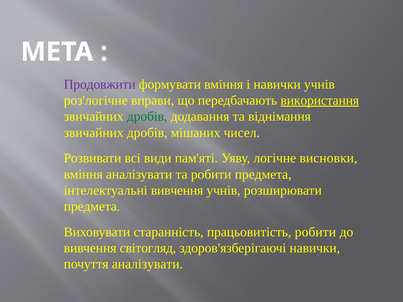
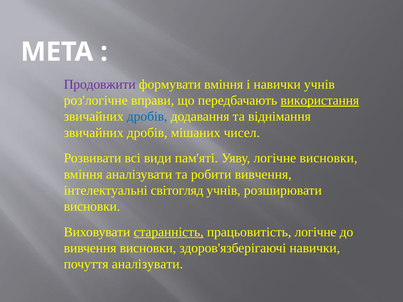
дробів at (147, 117) colour: green -> blue
робити предмета: предмета -> вивчення
інтелектуальні вивчення: вивчення -> світогляд
предмета at (92, 207): предмета -> висновки
старанність underline: none -> present
працьовитість робити: робити -> логічне
вивчення світогляд: світогляд -> висновки
